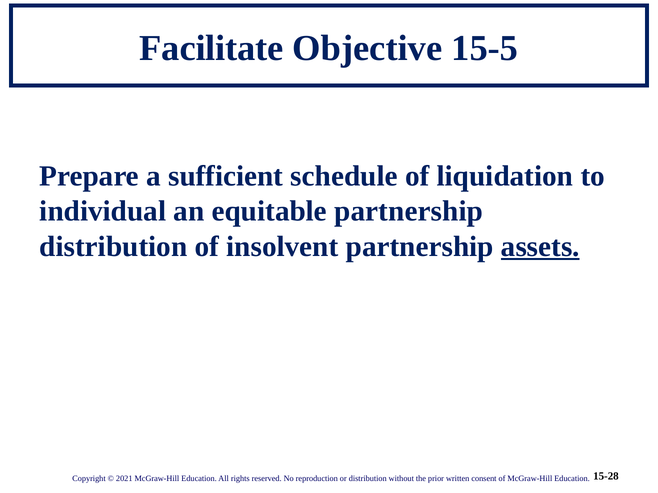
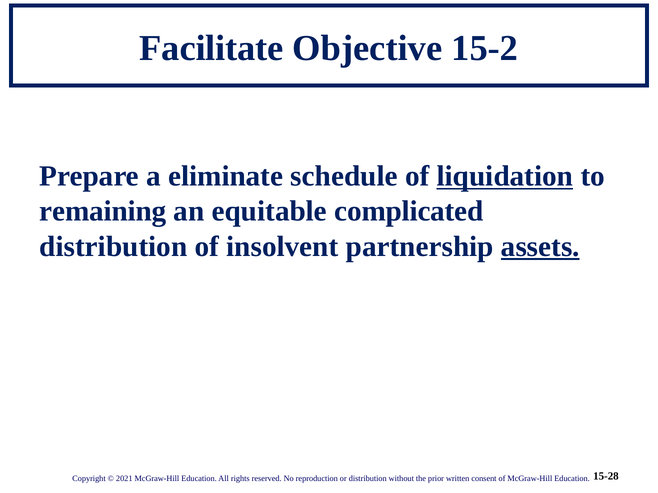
15-5: 15-5 -> 15-2
sufficient: sufficient -> eliminate
liquidation underline: none -> present
individual: individual -> remaining
equitable partnership: partnership -> complicated
